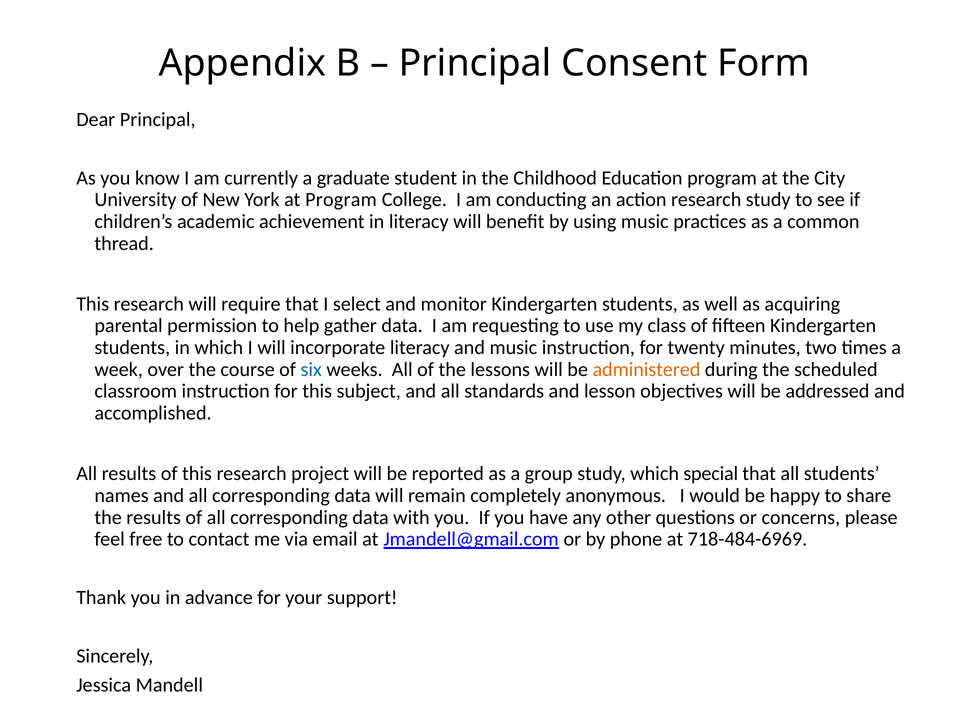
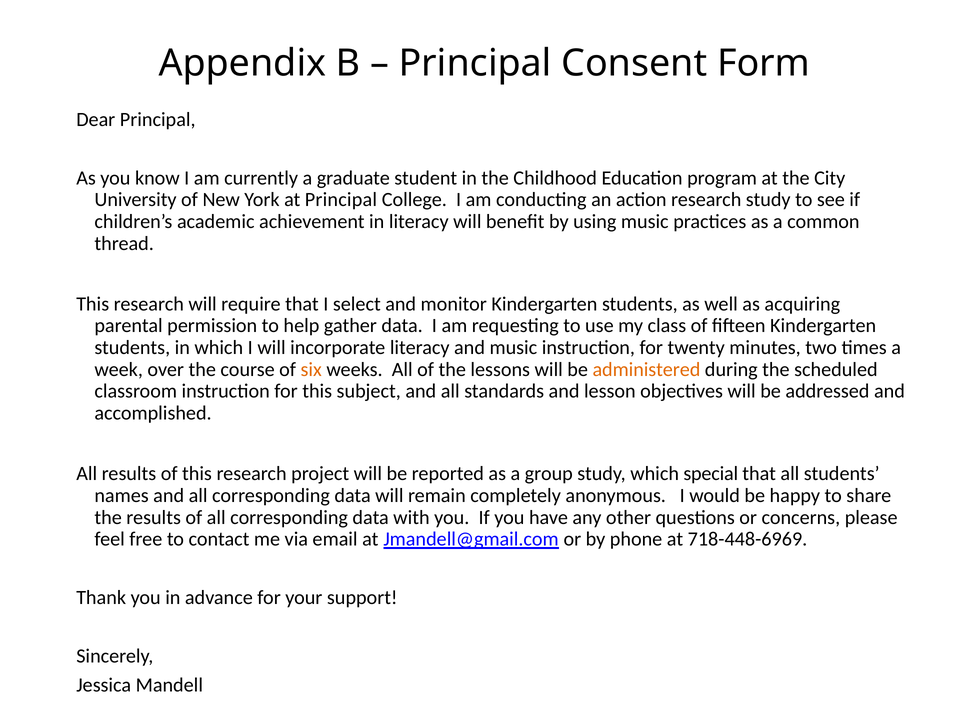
at Program: Program -> Principal
six colour: blue -> orange
718-484-6969: 718-484-6969 -> 718-448-6969
